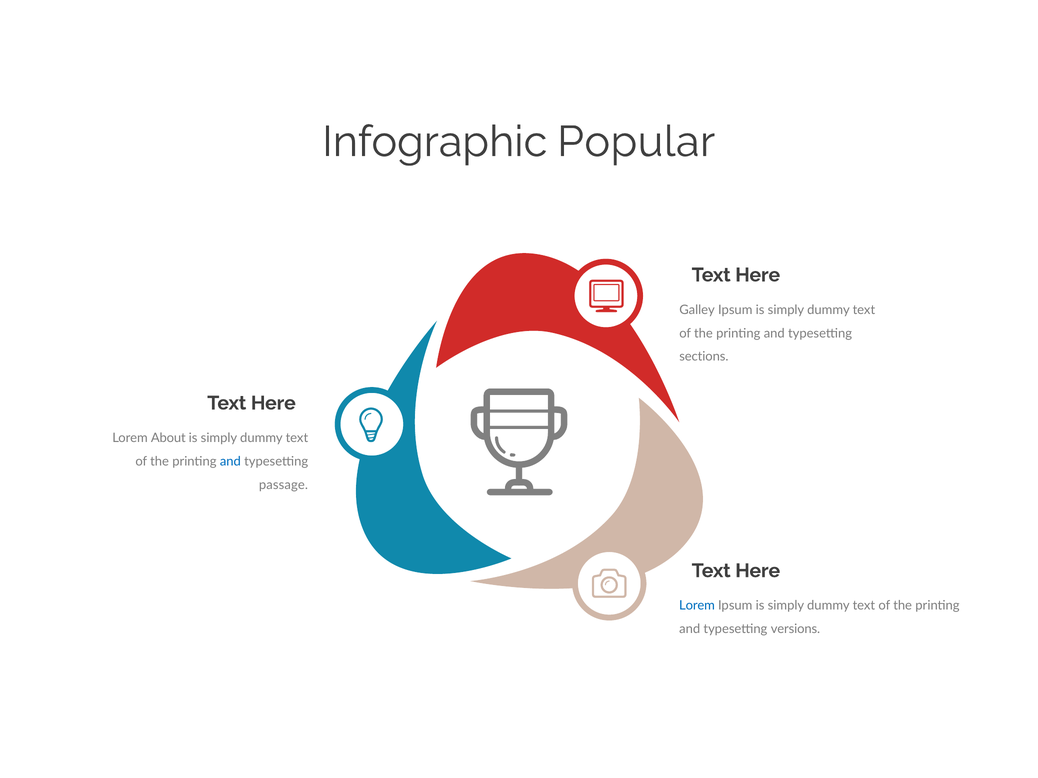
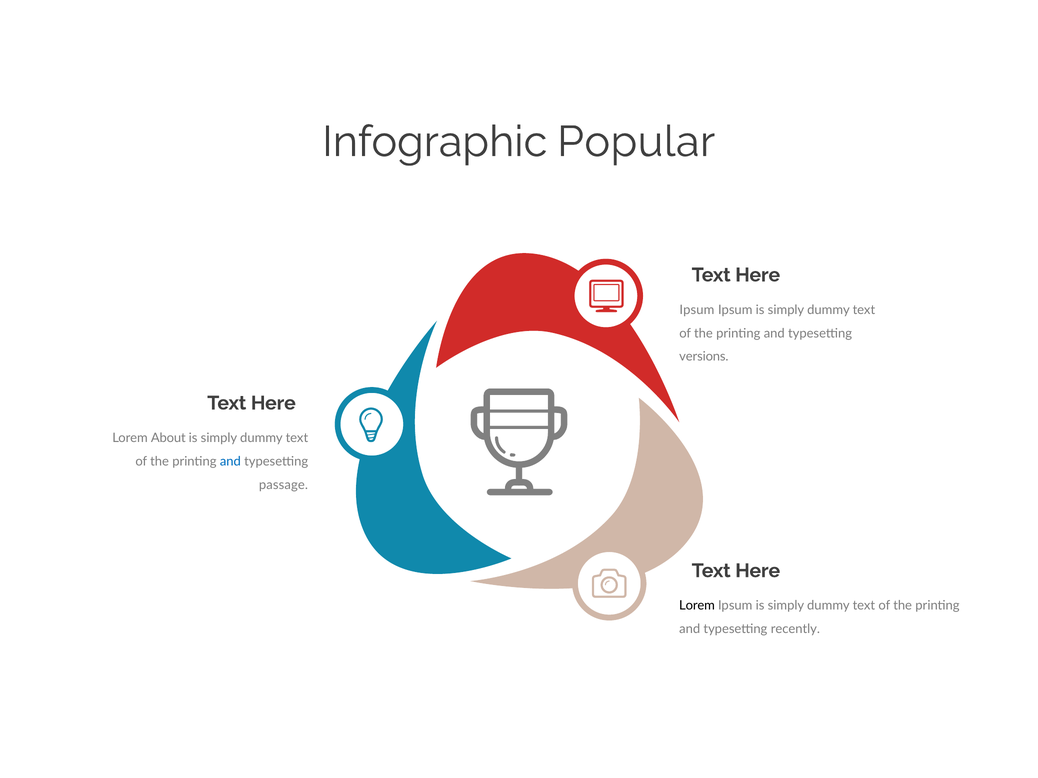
Galley at (697, 310): Galley -> Ipsum
sections: sections -> versions
Lorem at (697, 606) colour: blue -> black
versions: versions -> recently
